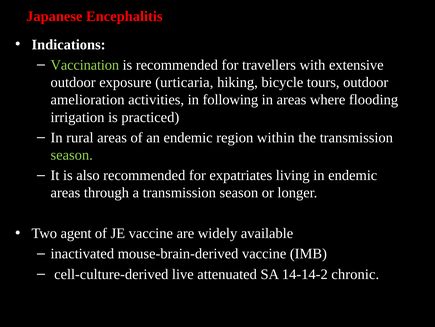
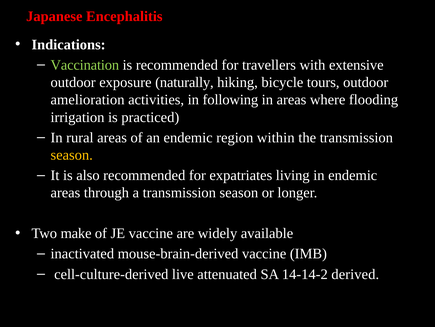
urticaria: urticaria -> naturally
season at (72, 155) colour: light green -> yellow
agent: agent -> make
chronic: chronic -> derived
